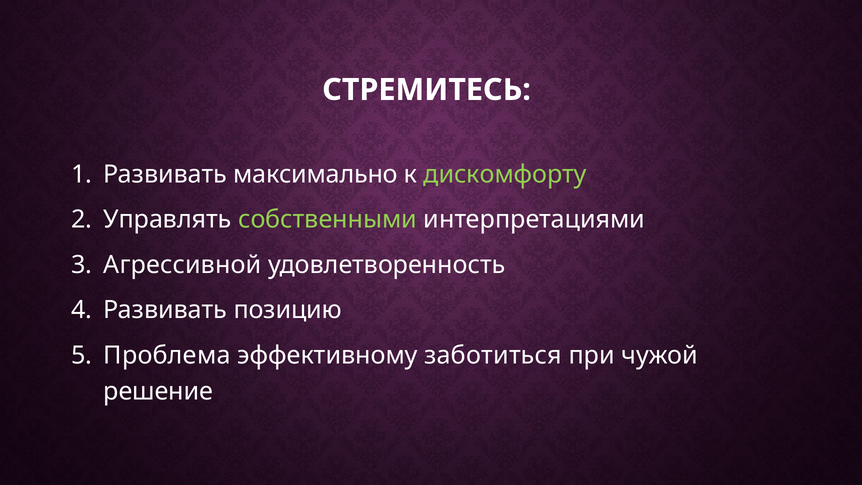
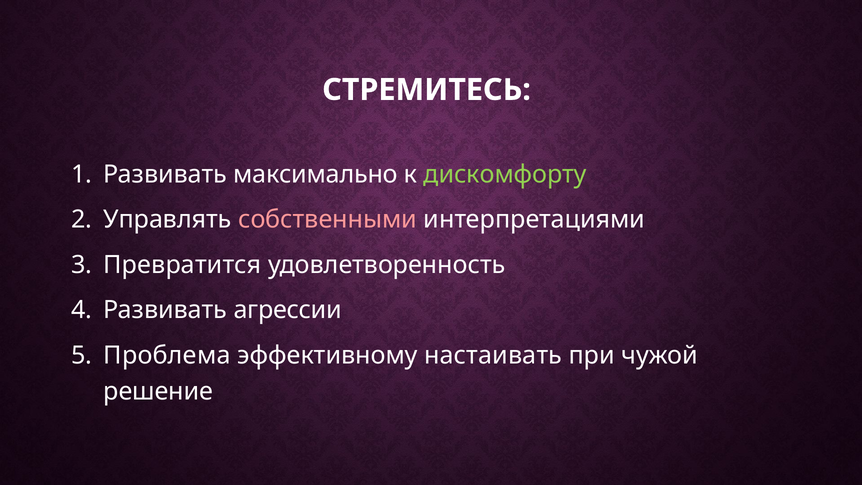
собственными colour: light green -> pink
Агрессивной: Агрессивной -> Превратится
позицию: позицию -> агрессии
заботиться: заботиться -> настаивать
